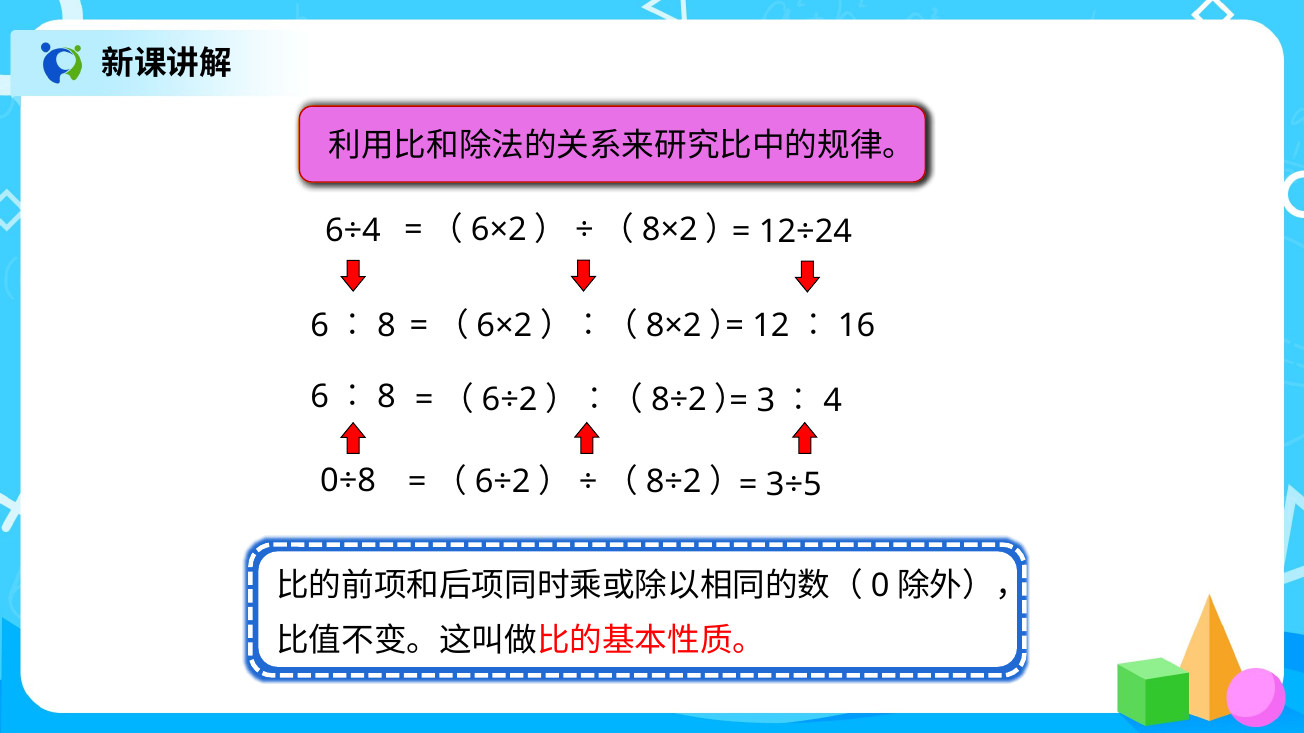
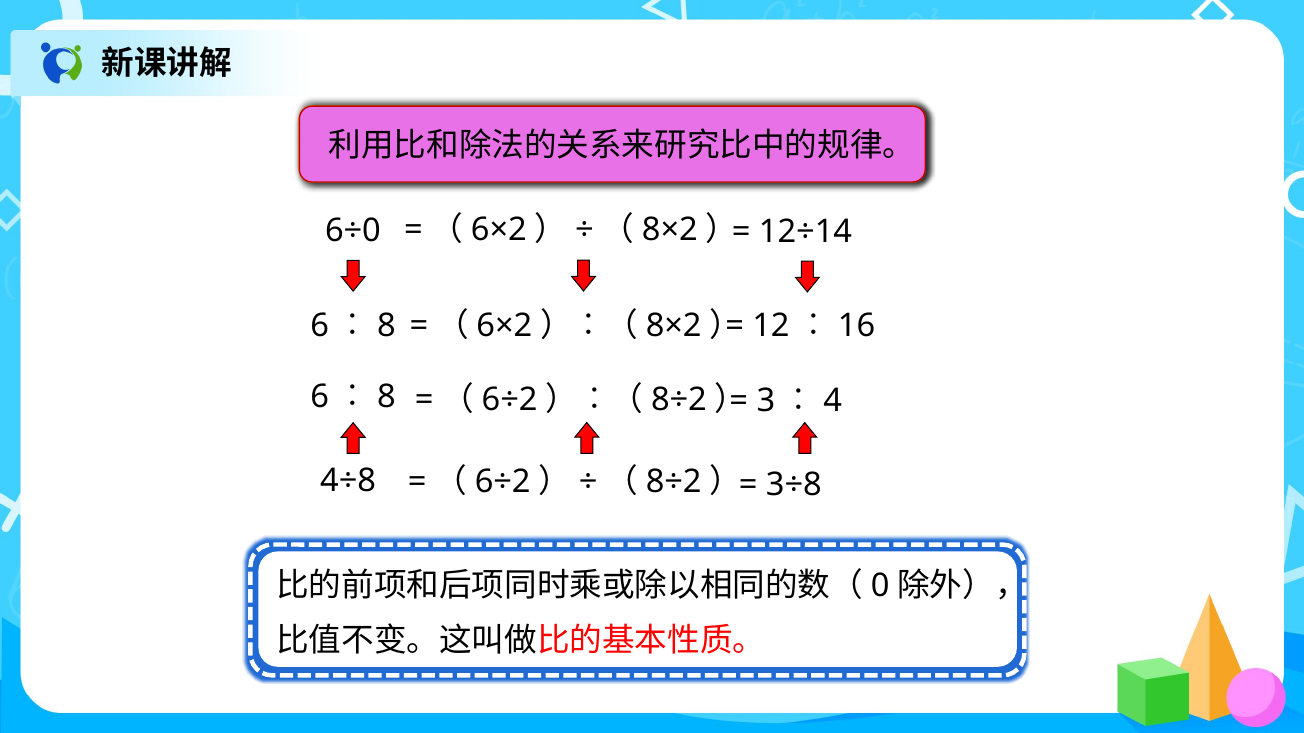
6÷4: 6÷4 -> 6÷0
12÷24: 12÷24 -> 12÷14
0÷8: 0÷8 -> 4÷8
3÷5: 3÷5 -> 3÷8
